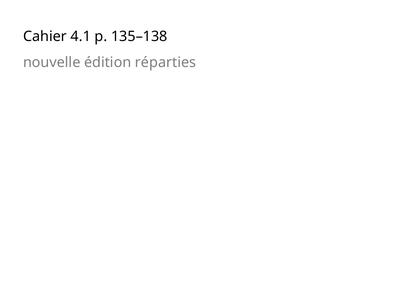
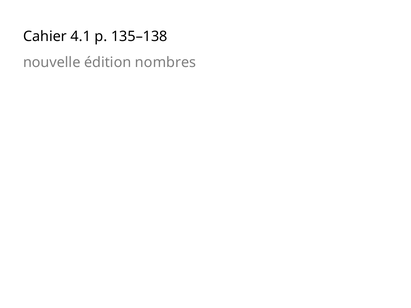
réparties: réparties -> nombres
